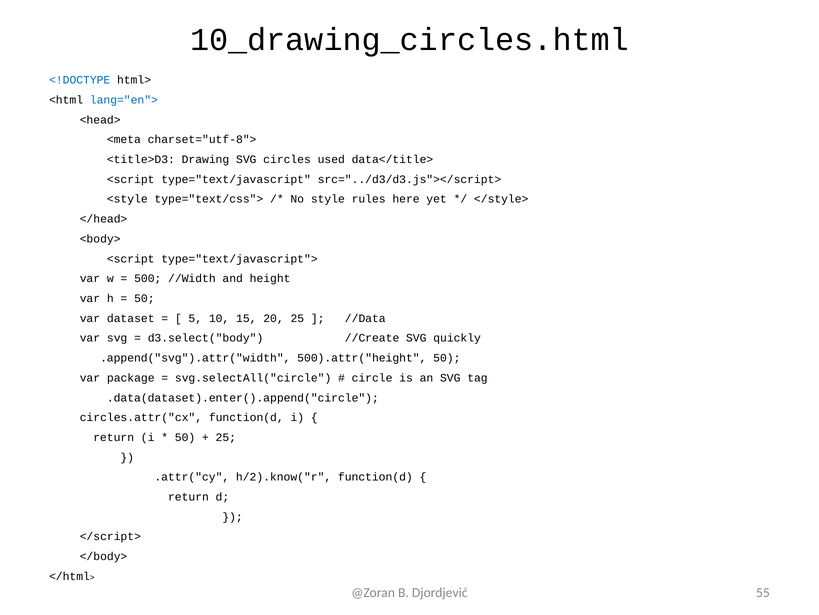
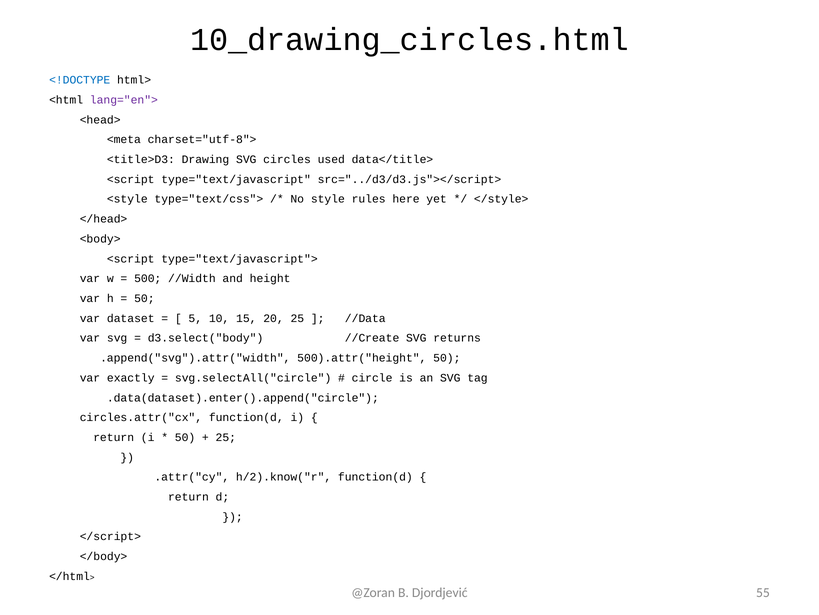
lang="en"> colour: blue -> purple
quickly: quickly -> returns
package: package -> exactly
